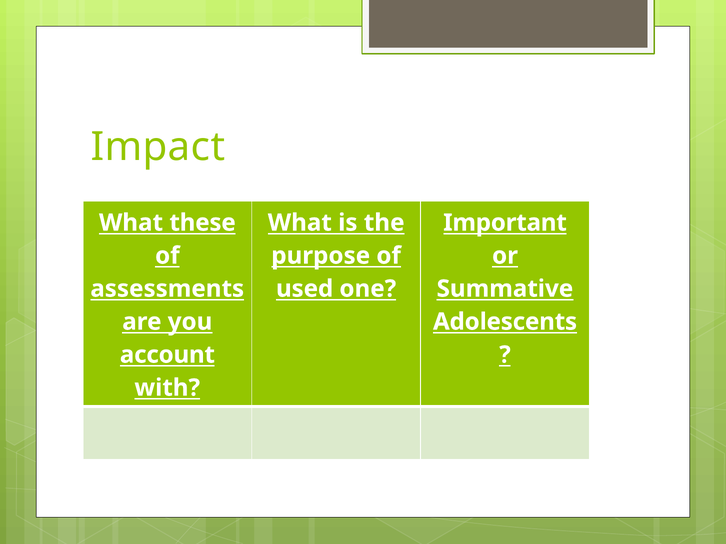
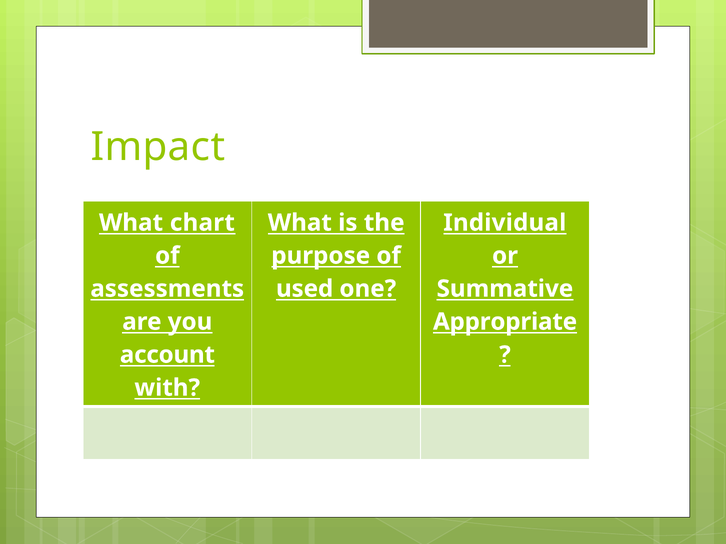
these: these -> chart
Important: Important -> Individual
Adolescents: Adolescents -> Appropriate
